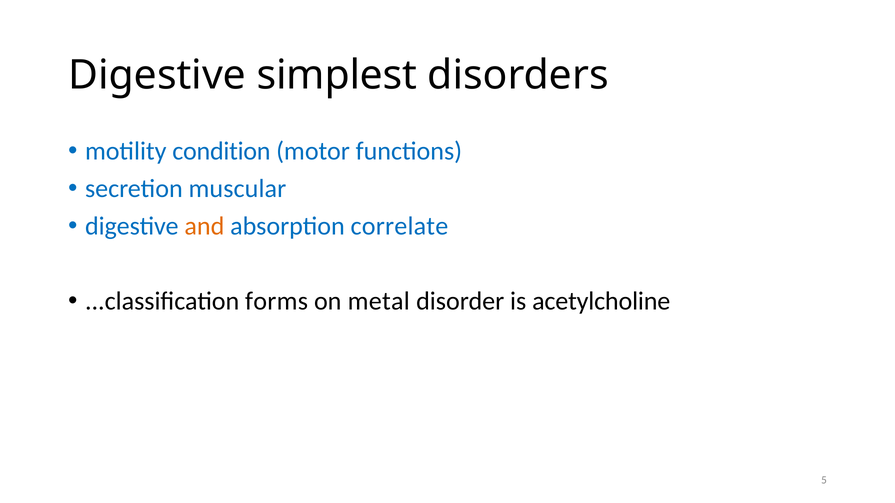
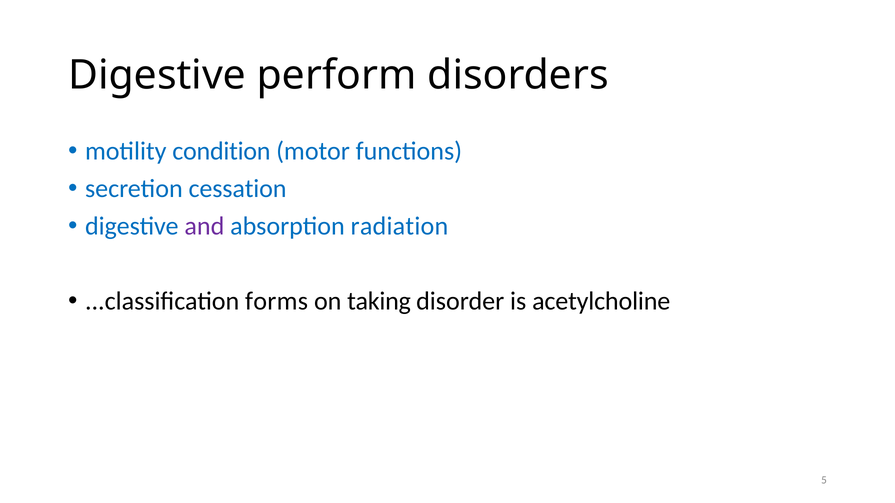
simplest: simplest -> perform
muscular: muscular -> cessation
and colour: orange -> purple
correlate: correlate -> radiation
metal: metal -> taking
